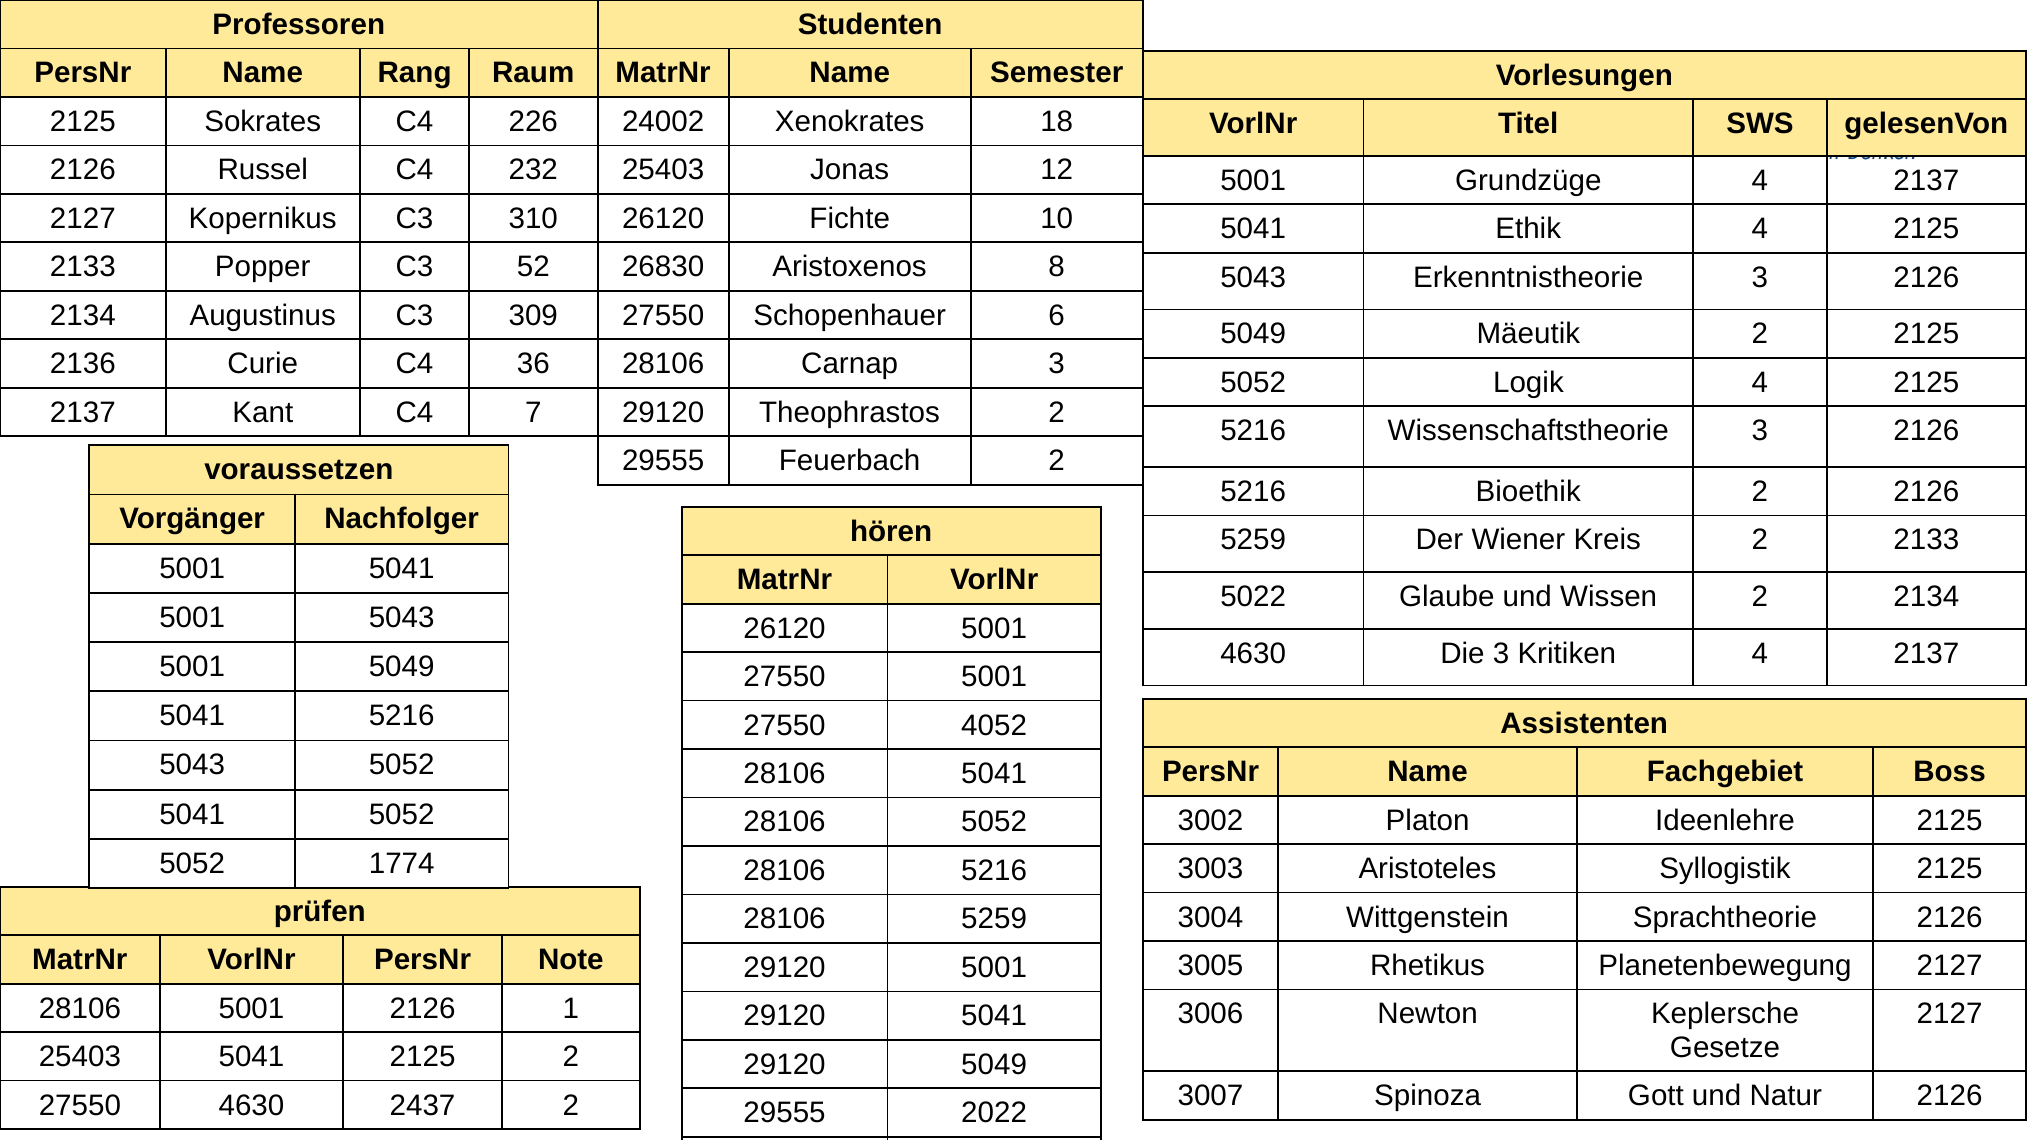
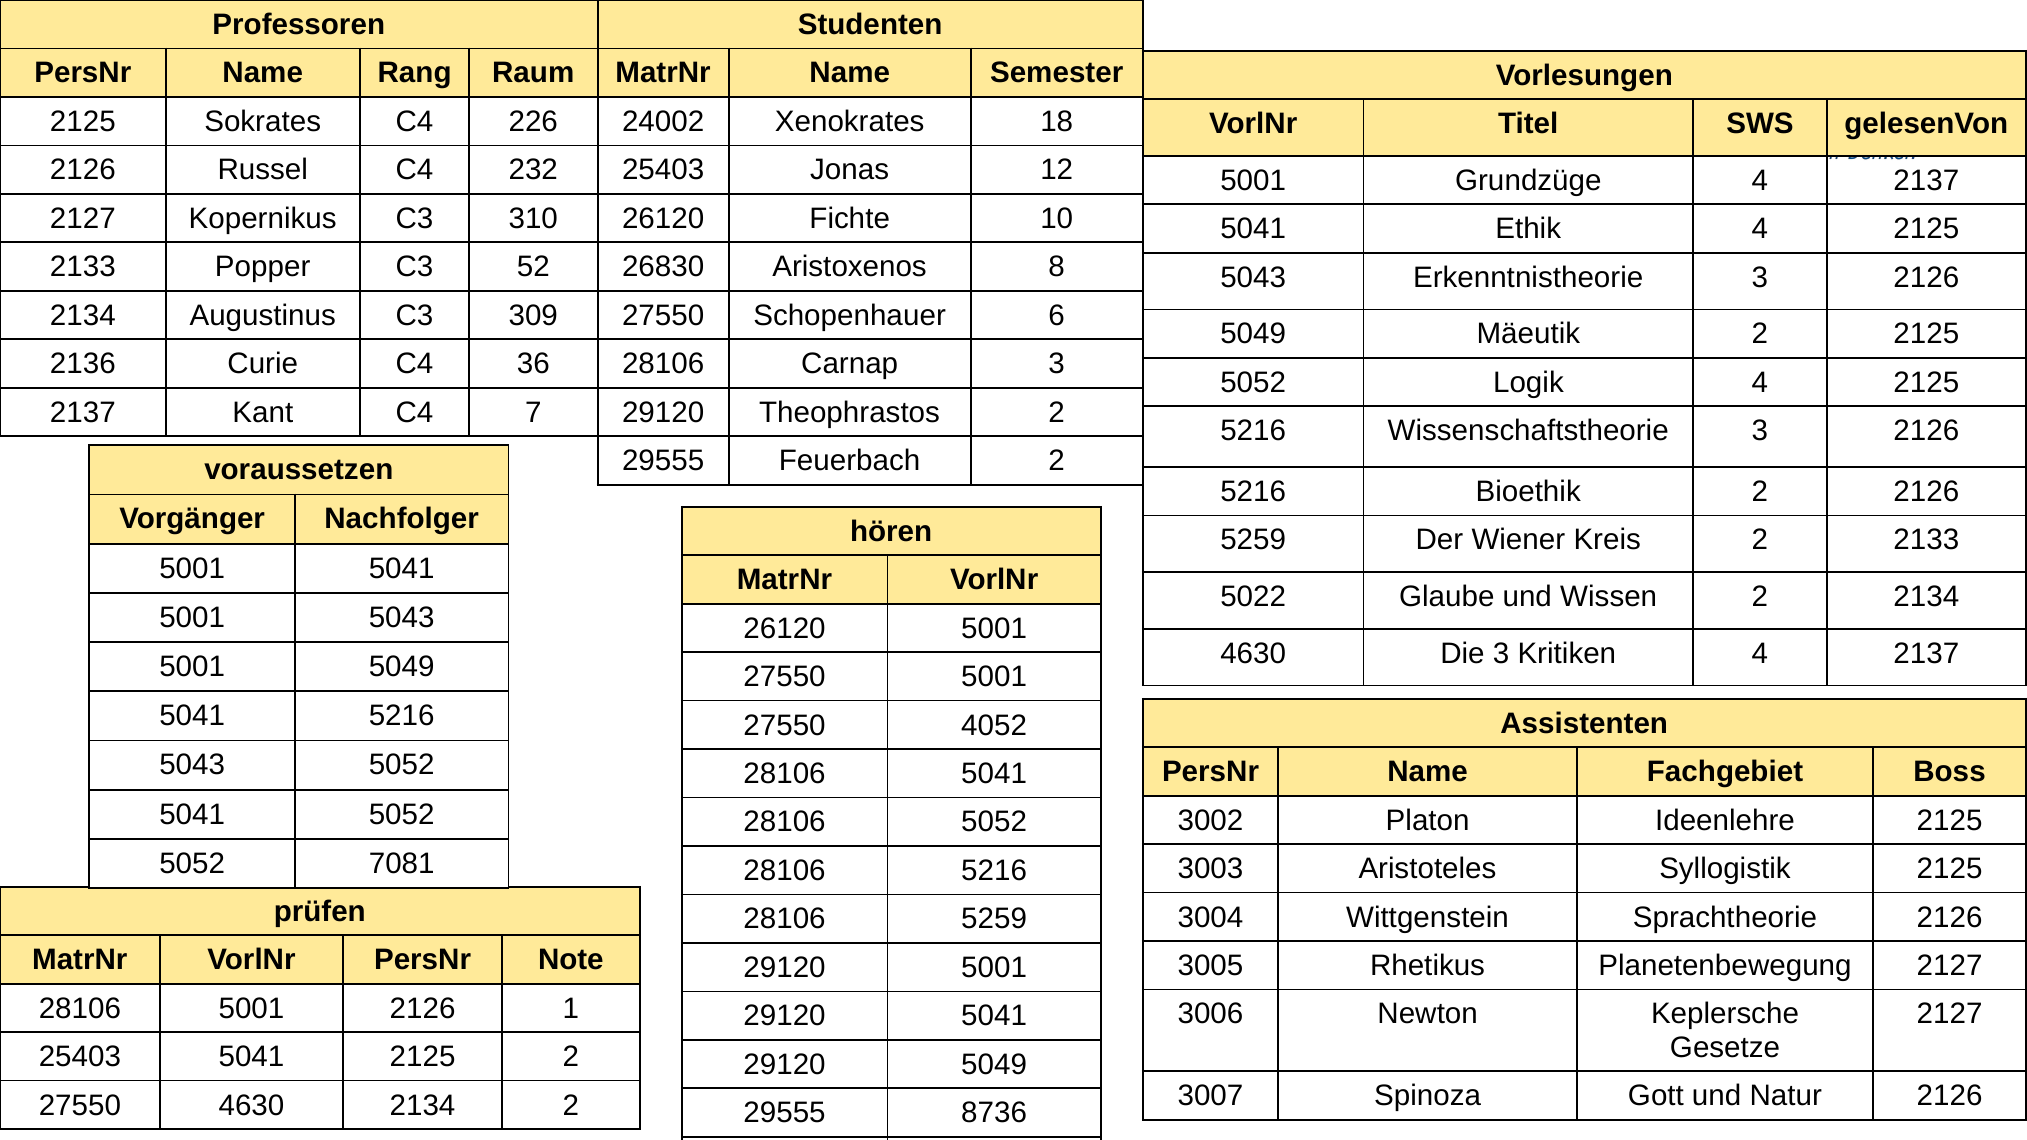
1774: 1774 -> 7081
4630 2437: 2437 -> 2134
2022: 2022 -> 8736
